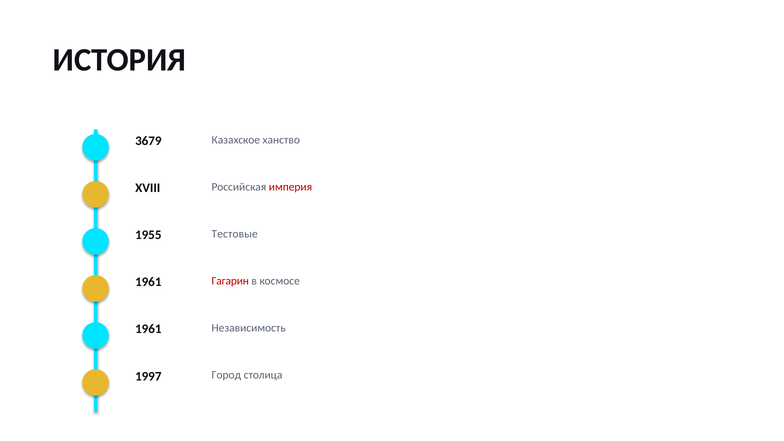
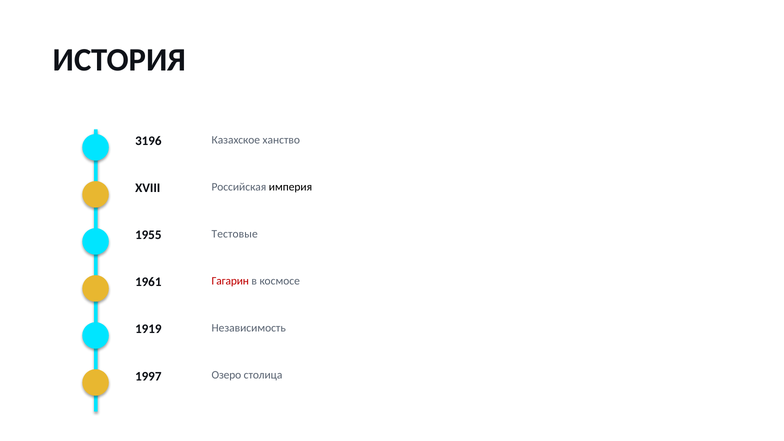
3679: 3679 -> 3196
империя colour: red -> black
1961 at (148, 329): 1961 -> 1919
Город: Город -> Озеро
